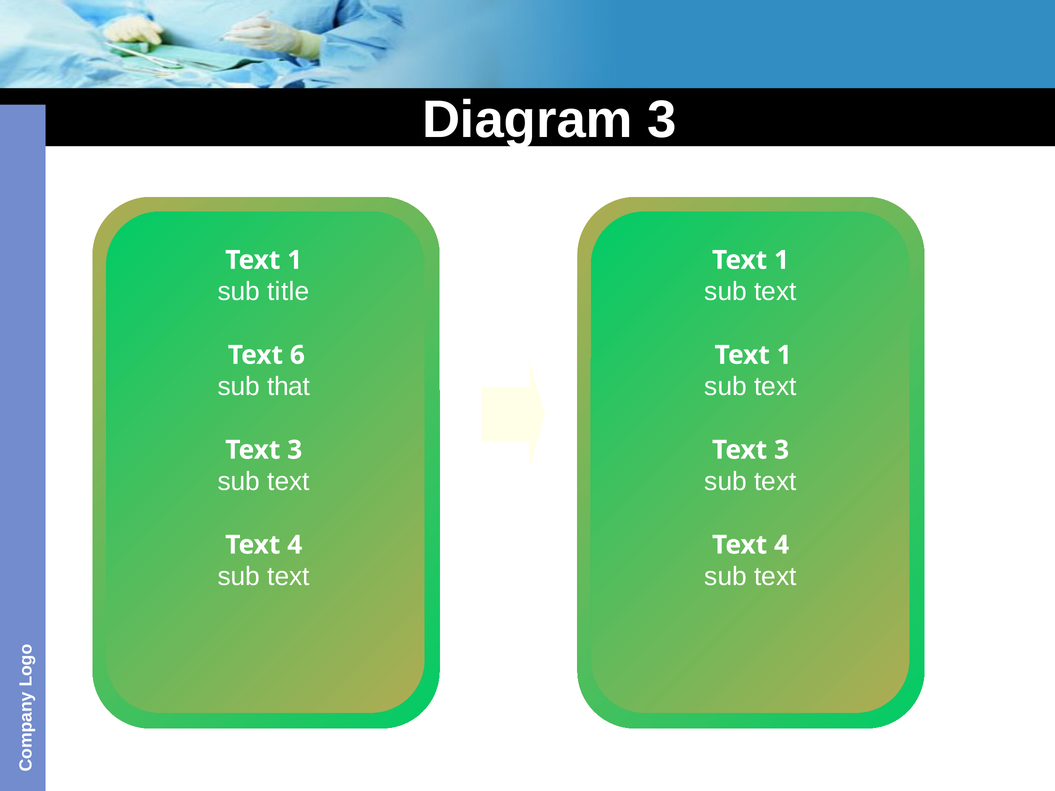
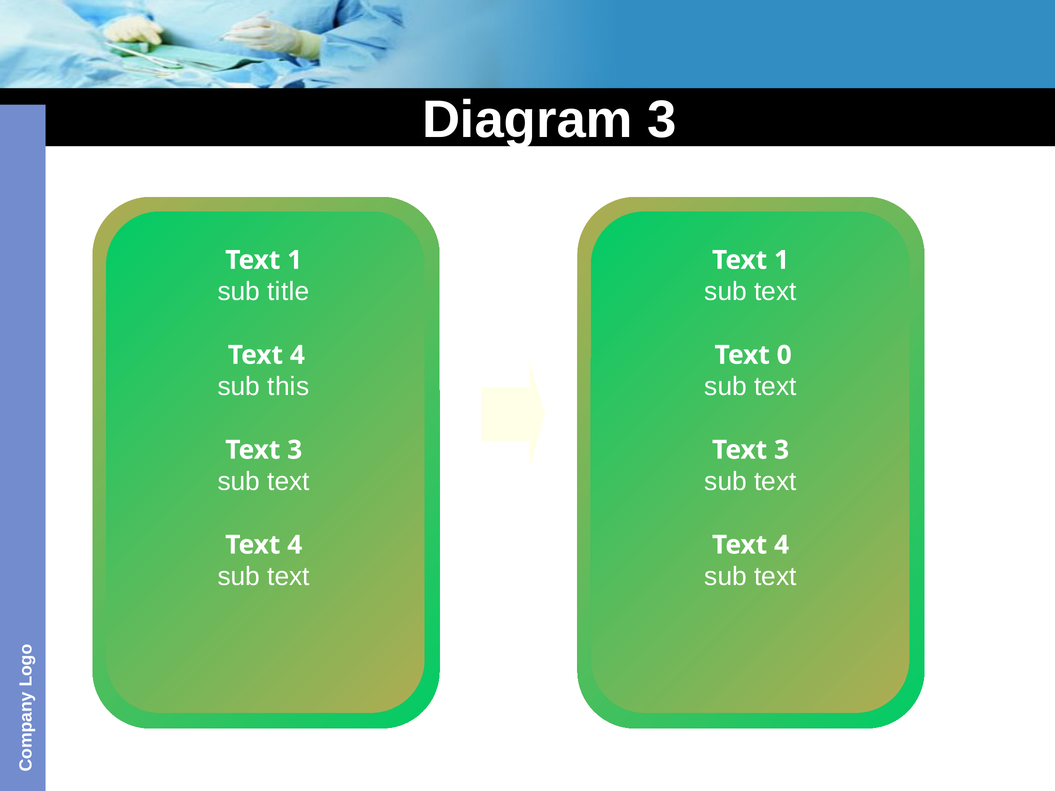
6 at (297, 355): 6 -> 4
1 at (784, 355): 1 -> 0
that: that -> this
